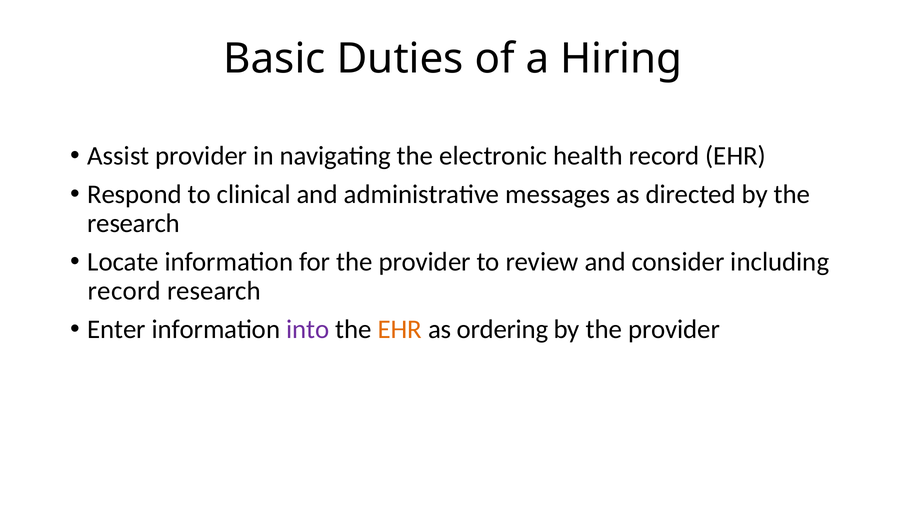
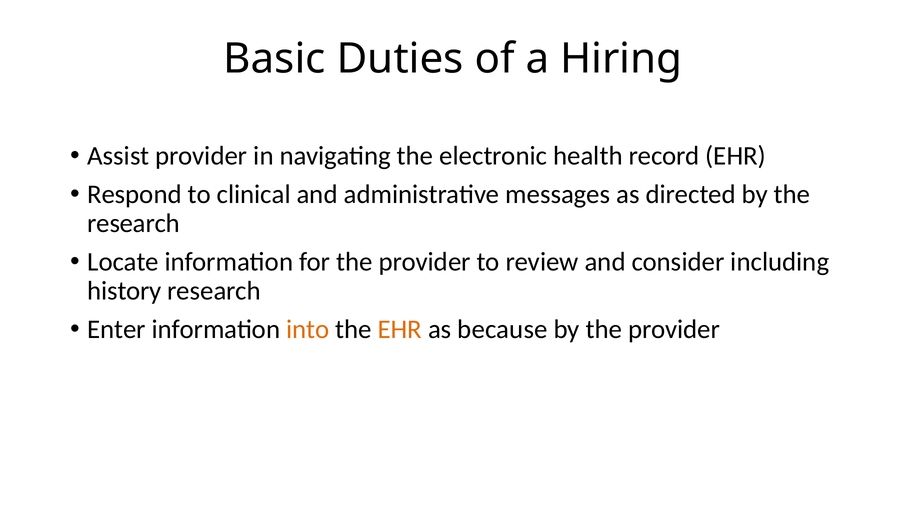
record at (124, 291): record -> history
into colour: purple -> orange
ordering: ordering -> because
